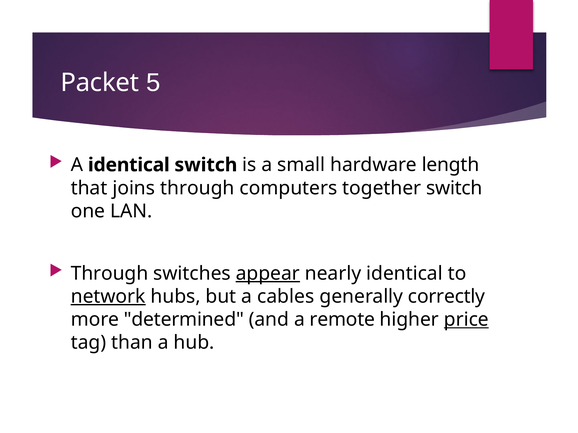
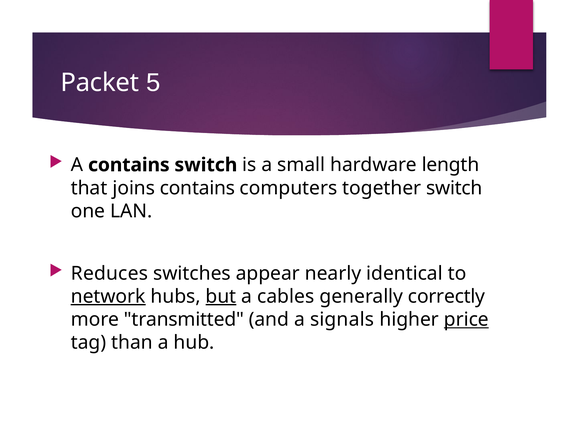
A identical: identical -> contains
joins through: through -> contains
Through at (110, 274): Through -> Reduces
appear underline: present -> none
but underline: none -> present
determined: determined -> transmitted
remote: remote -> signals
